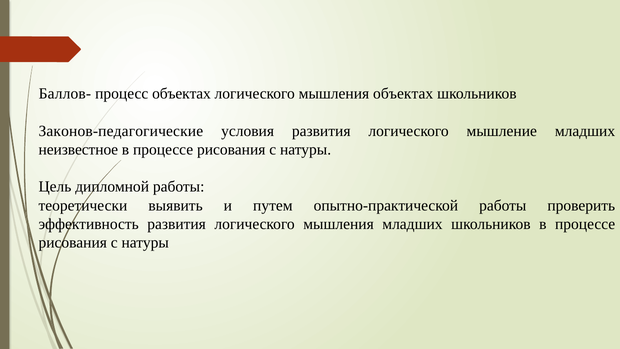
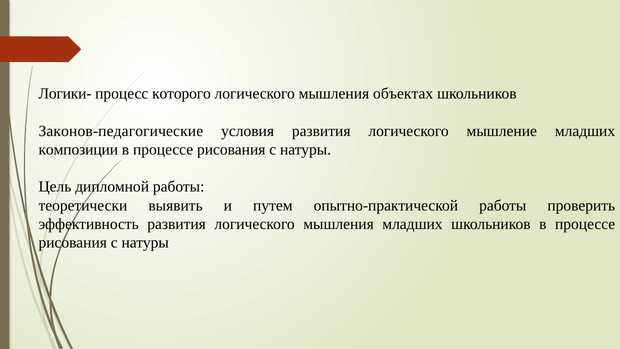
Баллов-: Баллов- -> Логики-
процесс объектах: объектах -> которого
неизвестное: неизвестное -> композиции
